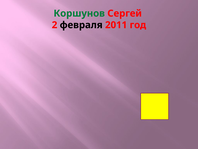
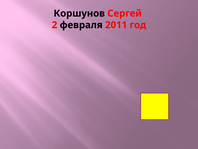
Коршунов colour: green -> black
